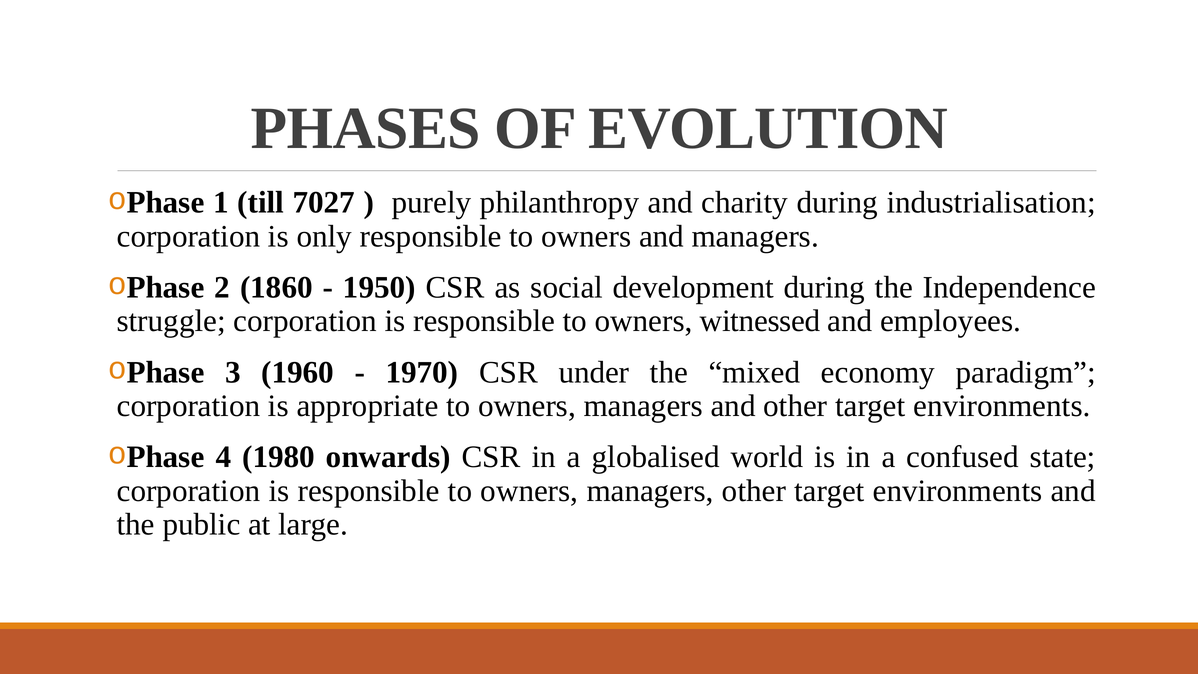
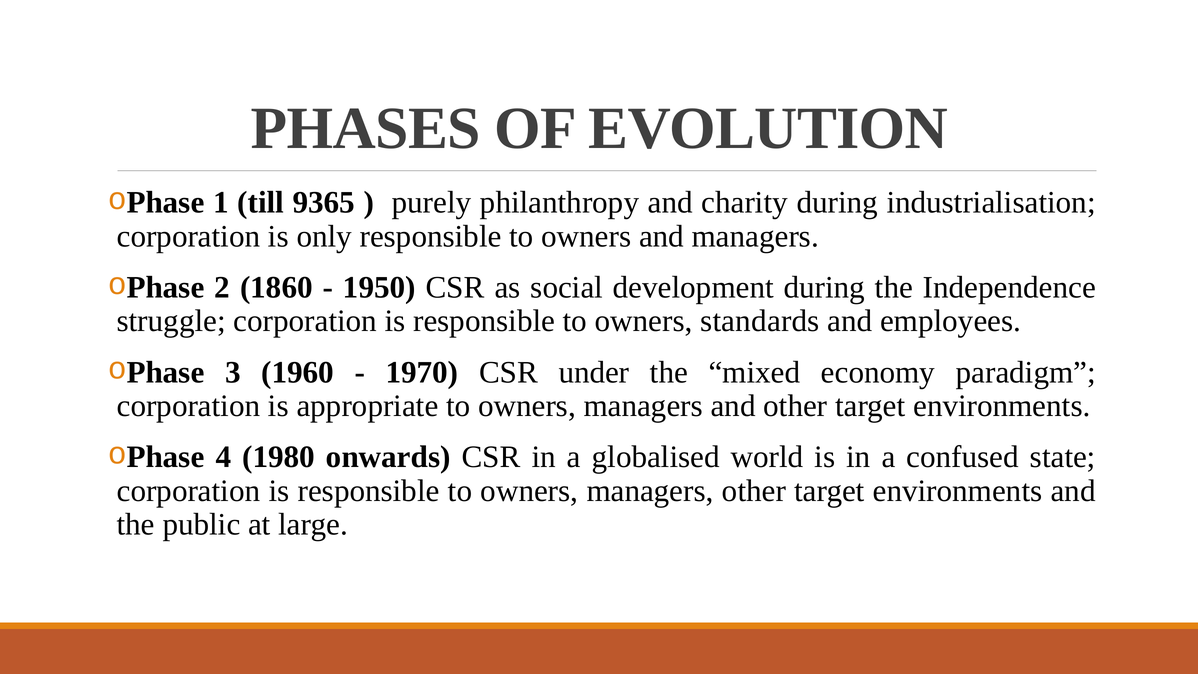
7027: 7027 -> 9365
witnessed: witnessed -> standards
